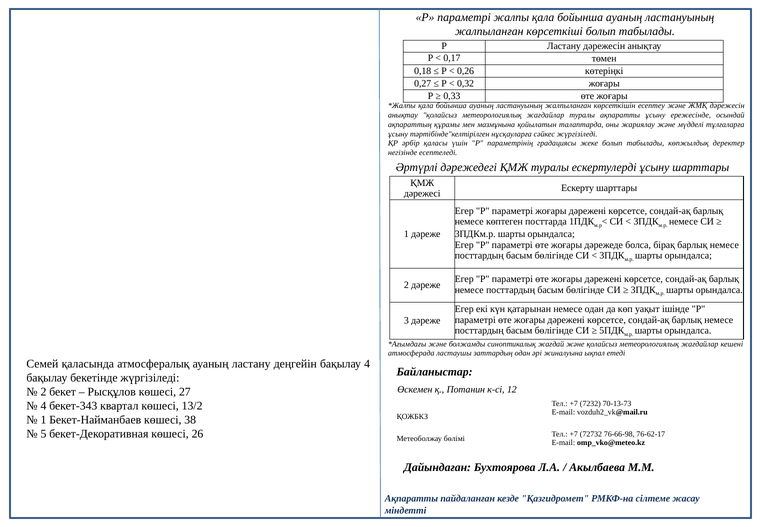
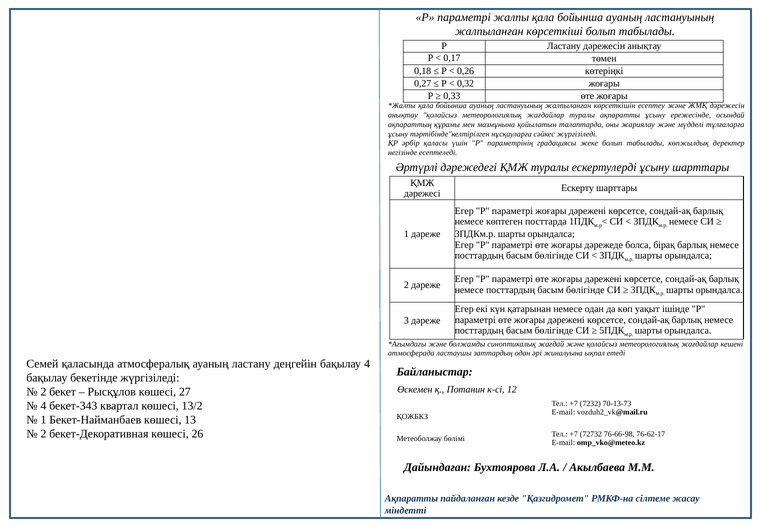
38: 38 -> 13
5 at (43, 434): 5 -> 2
